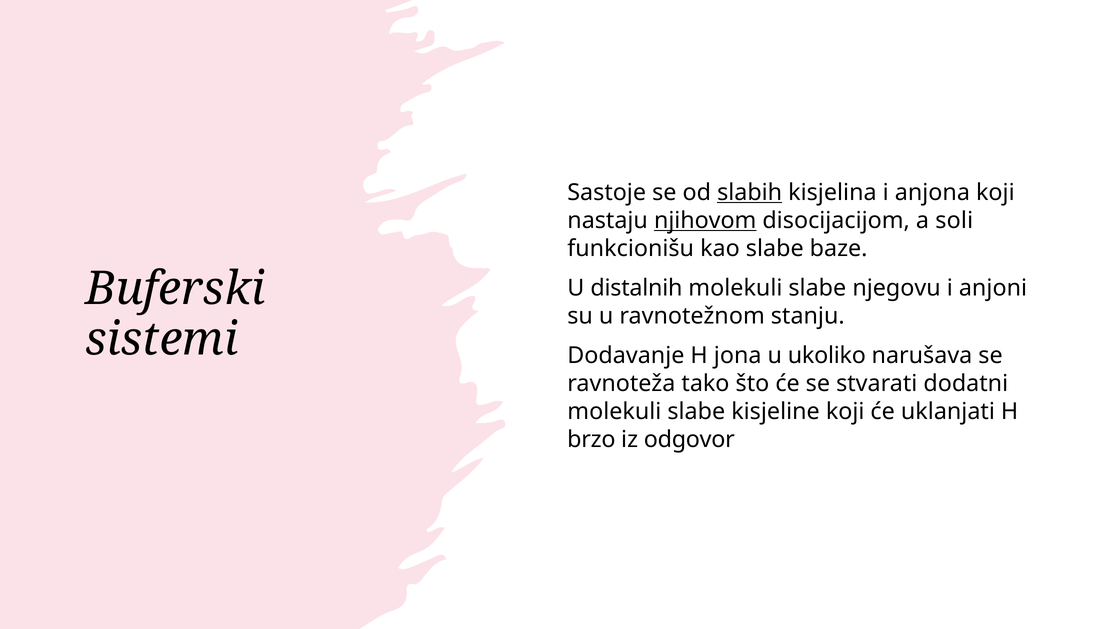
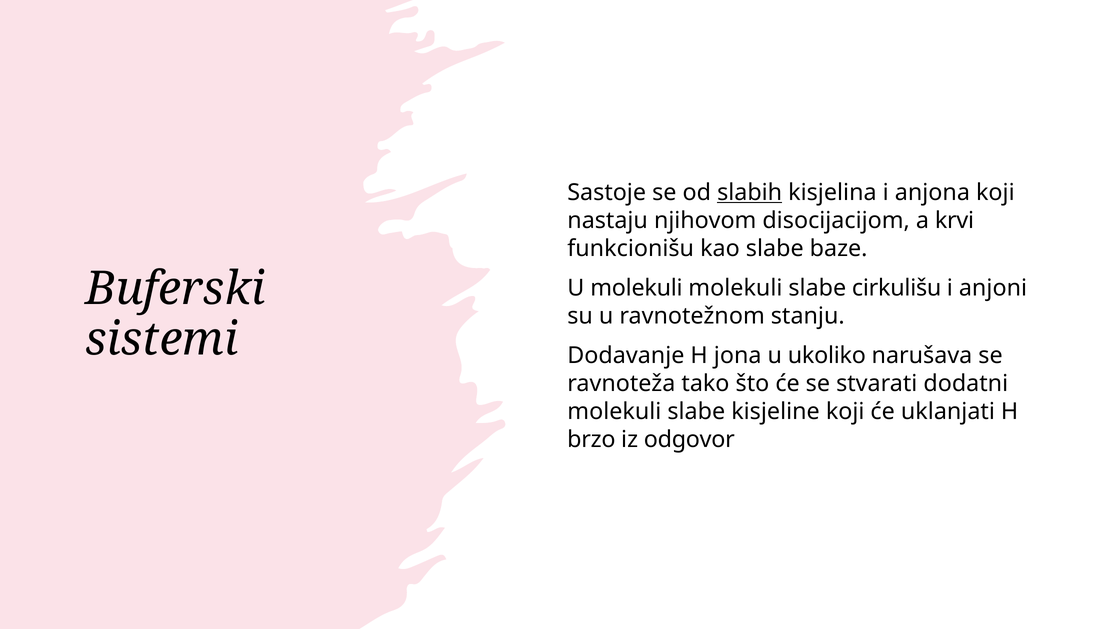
njihovom underline: present -> none
soli: soli -> krvi
U distalnih: distalnih -> molekuli
njegovu: njegovu -> cirkulišu
